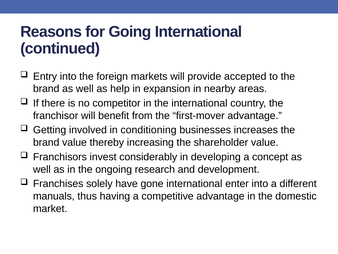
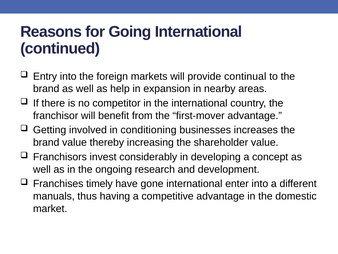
accepted: accepted -> continual
solely: solely -> timely
